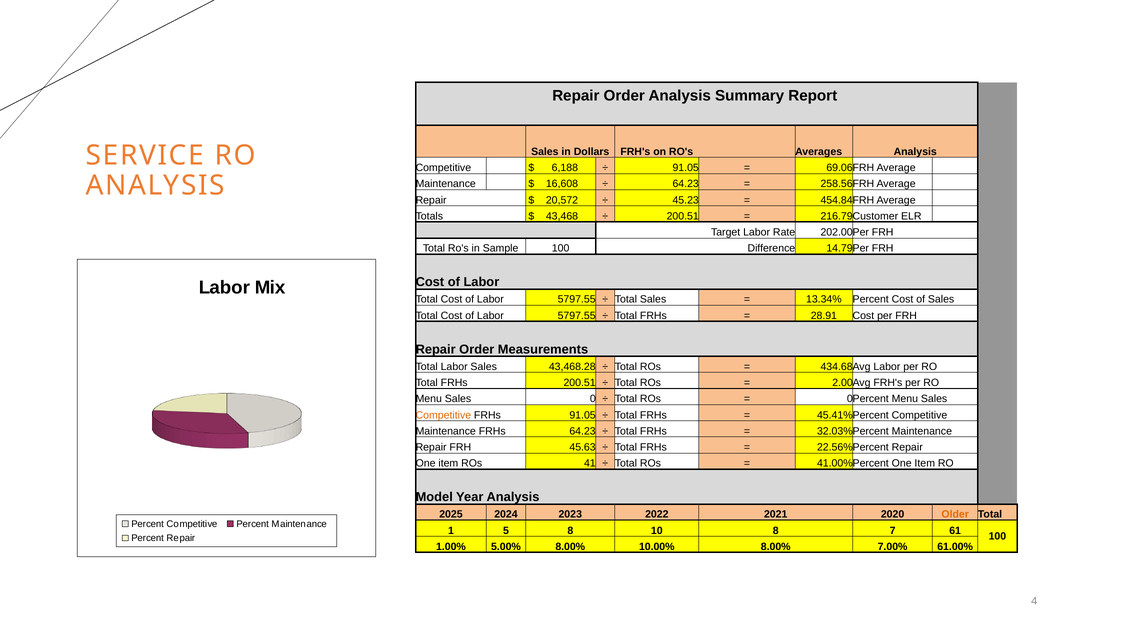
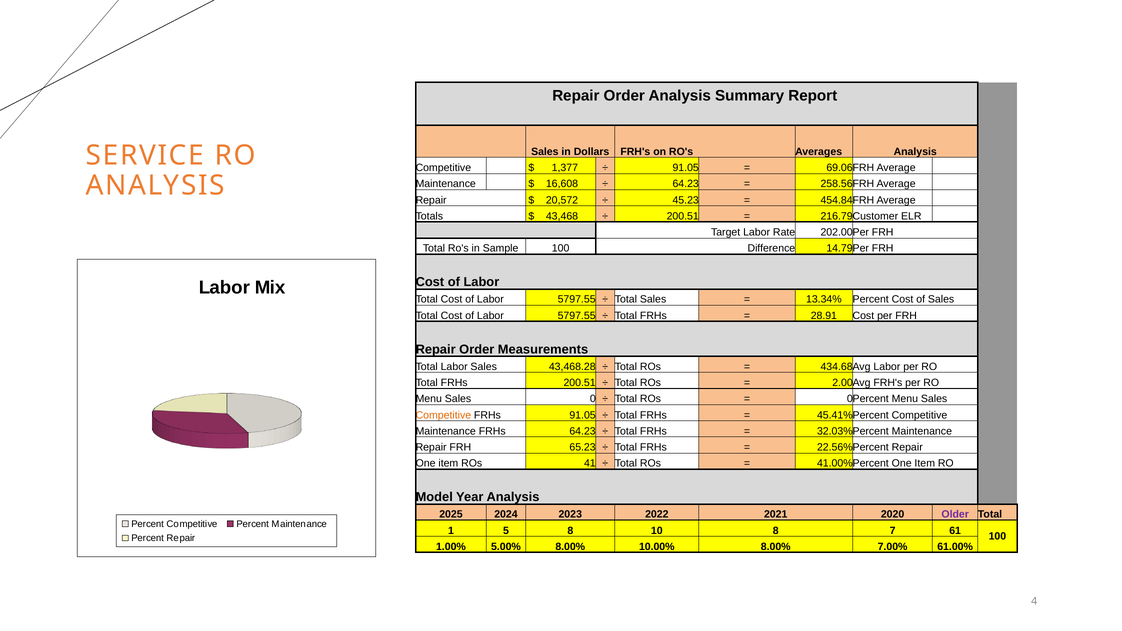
6,188: 6,188 -> 1,377
45.63: 45.63 -> 65.23
Older colour: orange -> purple
